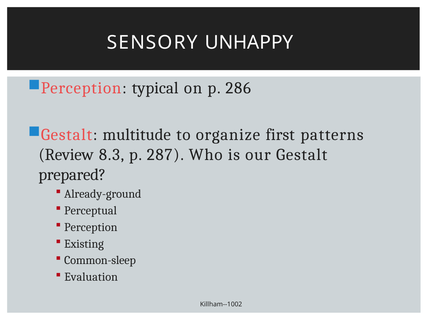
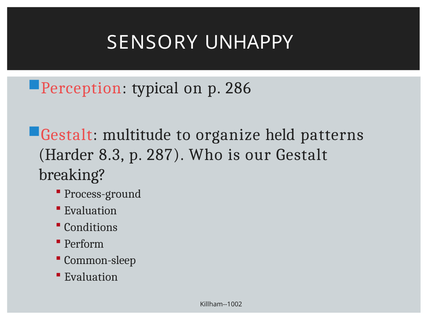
first: first -> held
Review: Review -> Harder
prepared: prepared -> breaking
Already-ground: Already-ground -> Process-ground
Perceptual at (91, 210): Perceptual -> Evaluation
Perception at (91, 227): Perception -> Conditions
Existing: Existing -> Perform
